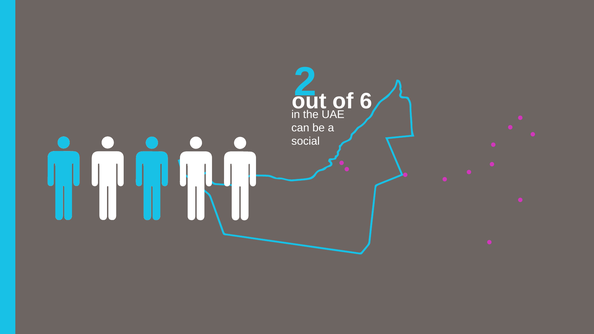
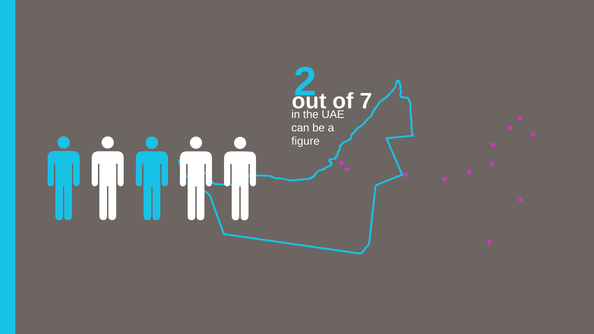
6: 6 -> 7
social: social -> figure
